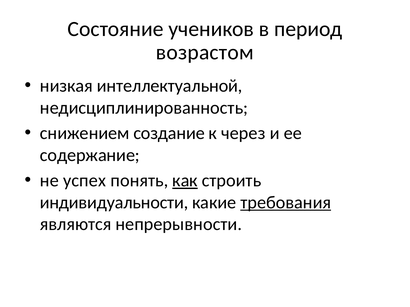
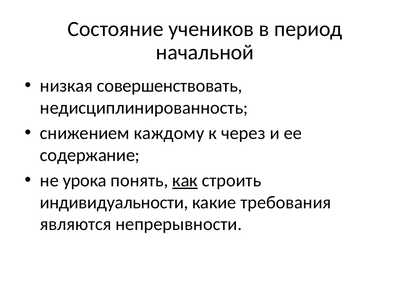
возрастом: возрастом -> начальной
интеллектуальной: интеллектуальной -> совершенствовать
создание: создание -> каждому
успех: успех -> урока
требования underline: present -> none
